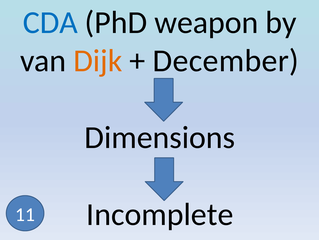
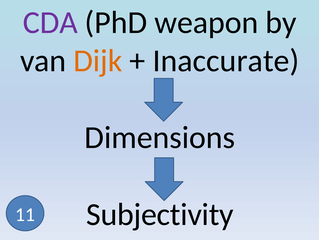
CDA colour: blue -> purple
December: December -> Inaccurate
Incomplete: Incomplete -> Subjectivity
